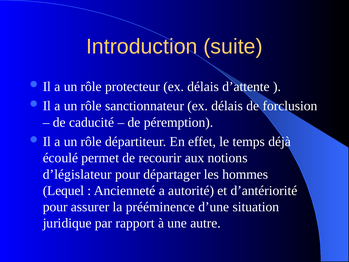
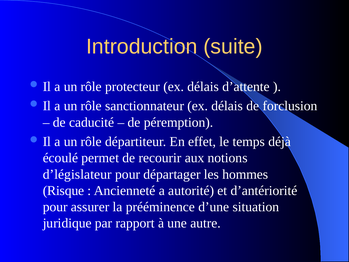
Lequel: Lequel -> Risque
